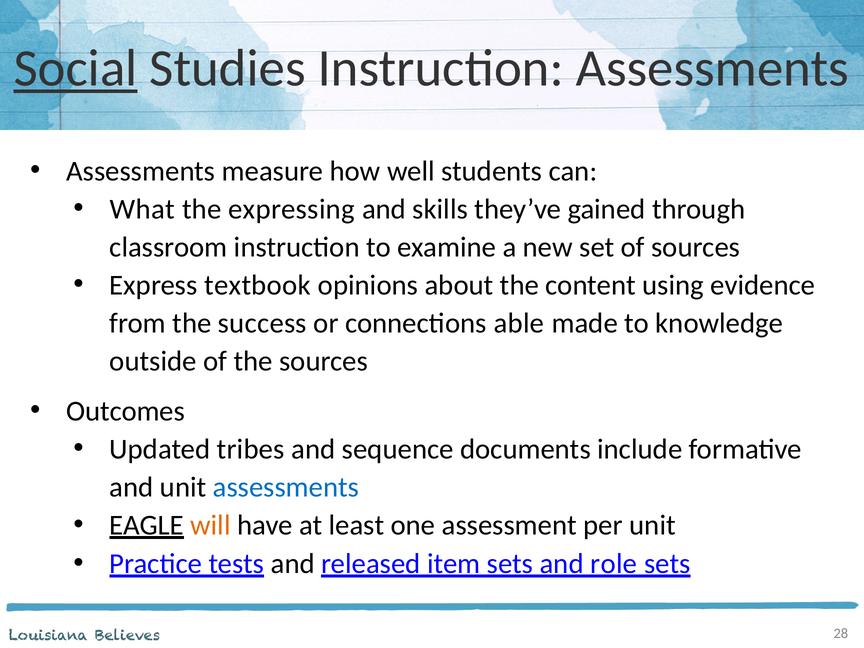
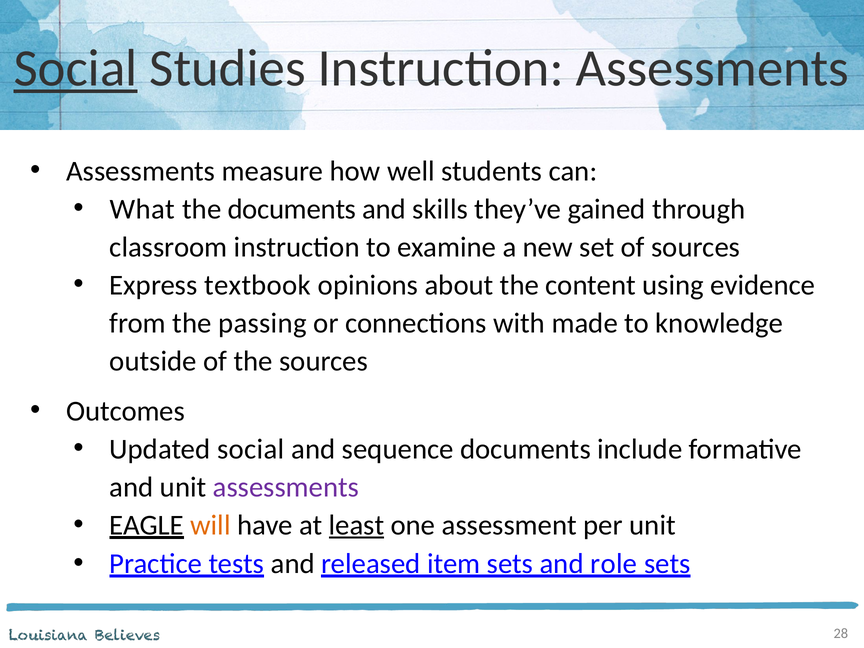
the expressing: expressing -> documents
success: success -> passing
able: able -> with
Updated tribes: tribes -> social
assessments at (286, 487) colour: blue -> purple
least underline: none -> present
